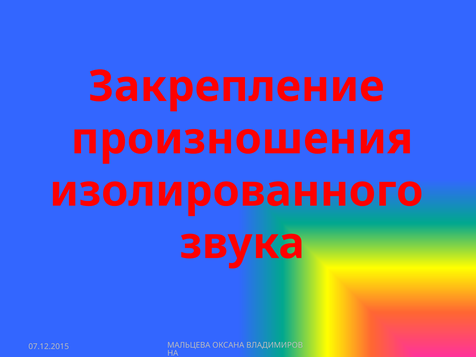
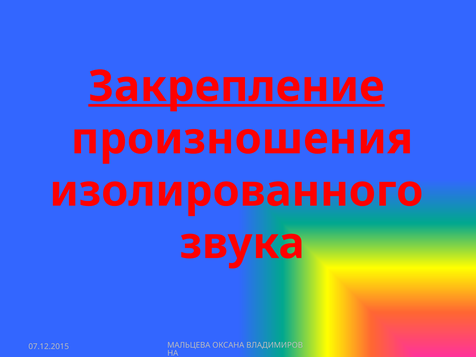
Закрепление underline: none -> present
